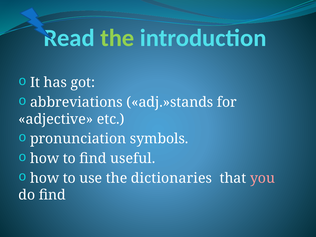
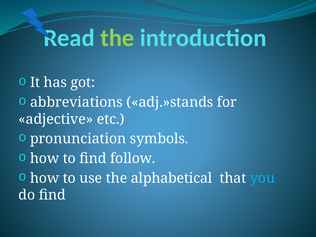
useful: useful -> follow
dictionaries: dictionaries -> alphabetical
you colour: pink -> light blue
